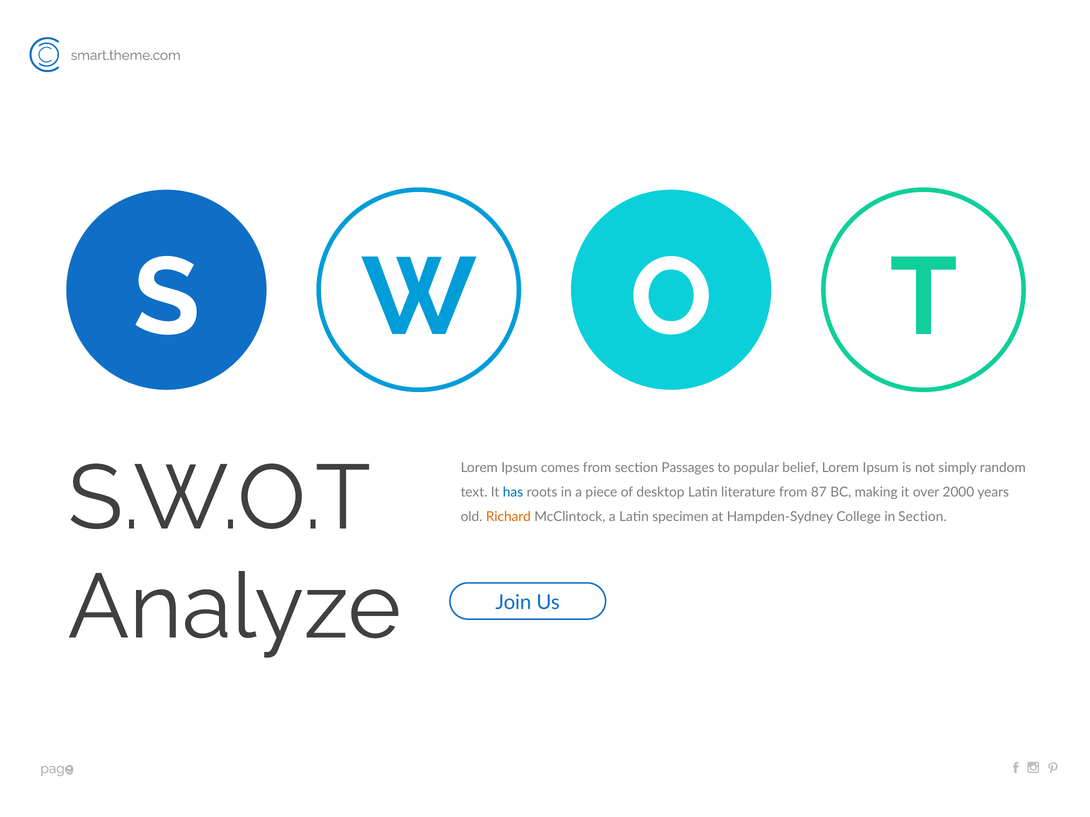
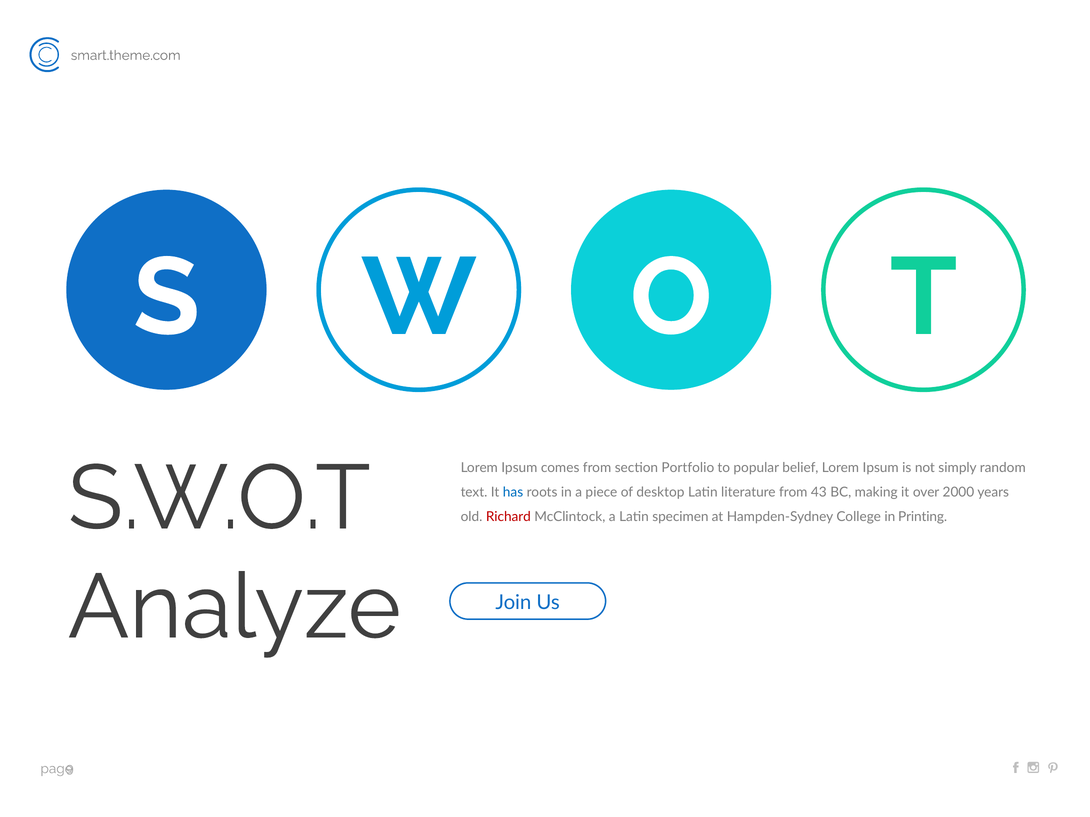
Passages: Passages -> Portfolio
87: 87 -> 43
Richard colour: orange -> red
in Section: Section -> Printing
